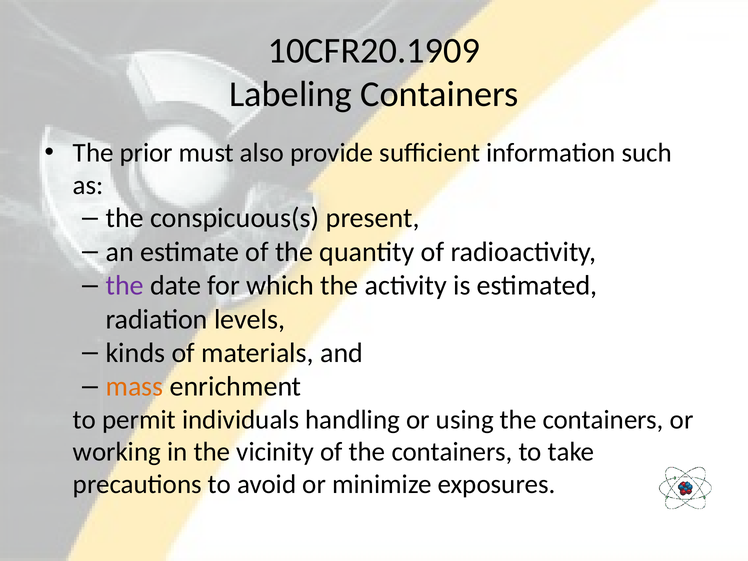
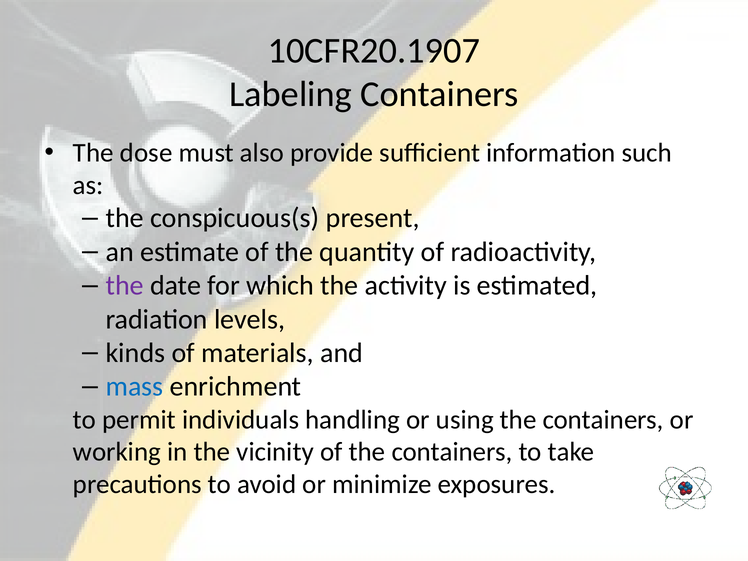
10CFR20.1909: 10CFR20.1909 -> 10CFR20.1907
prior: prior -> dose
mass colour: orange -> blue
